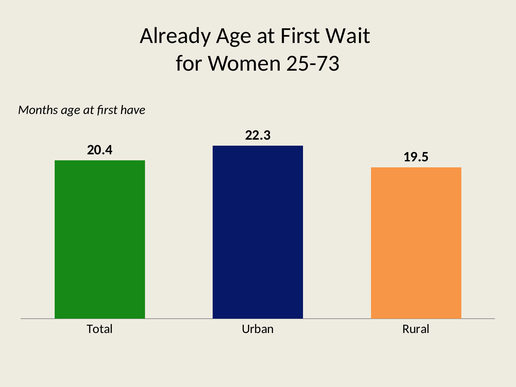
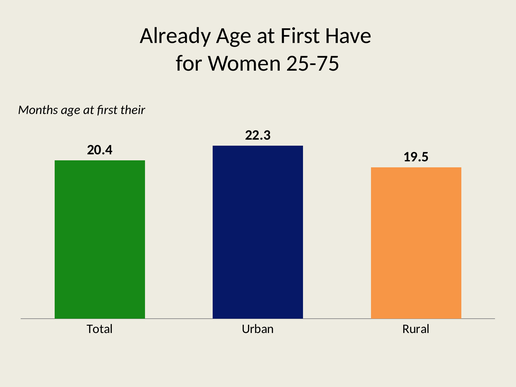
Wait: Wait -> Have
25-73: 25-73 -> 25-75
have: have -> their
